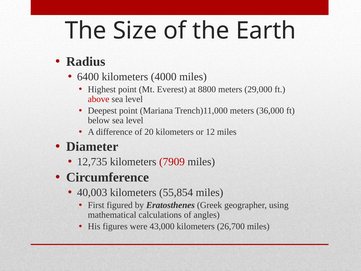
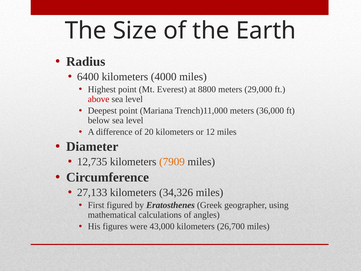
7909 colour: red -> orange
40,003: 40,003 -> 27,133
55,854: 55,854 -> 34,326
